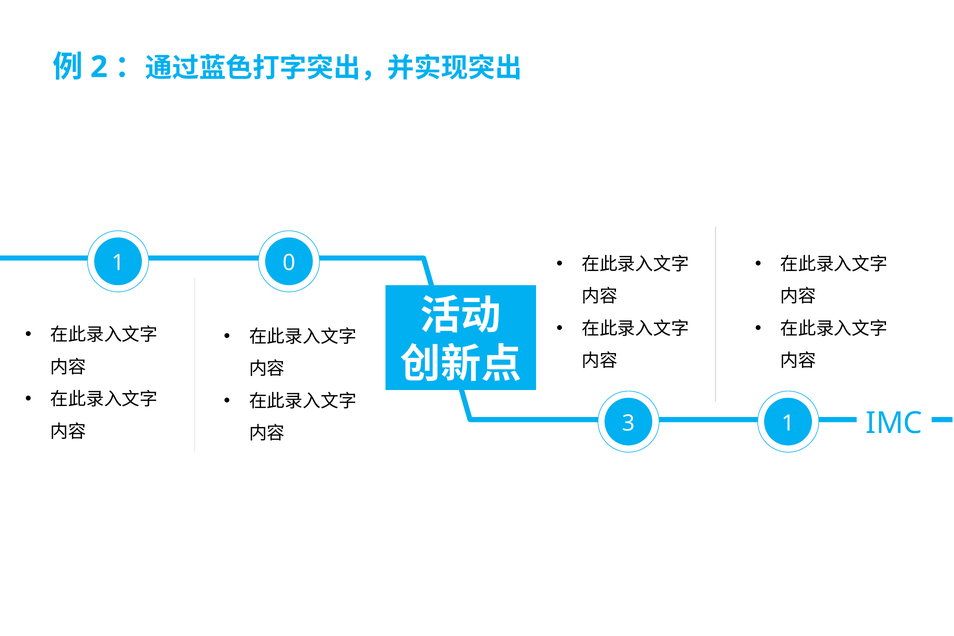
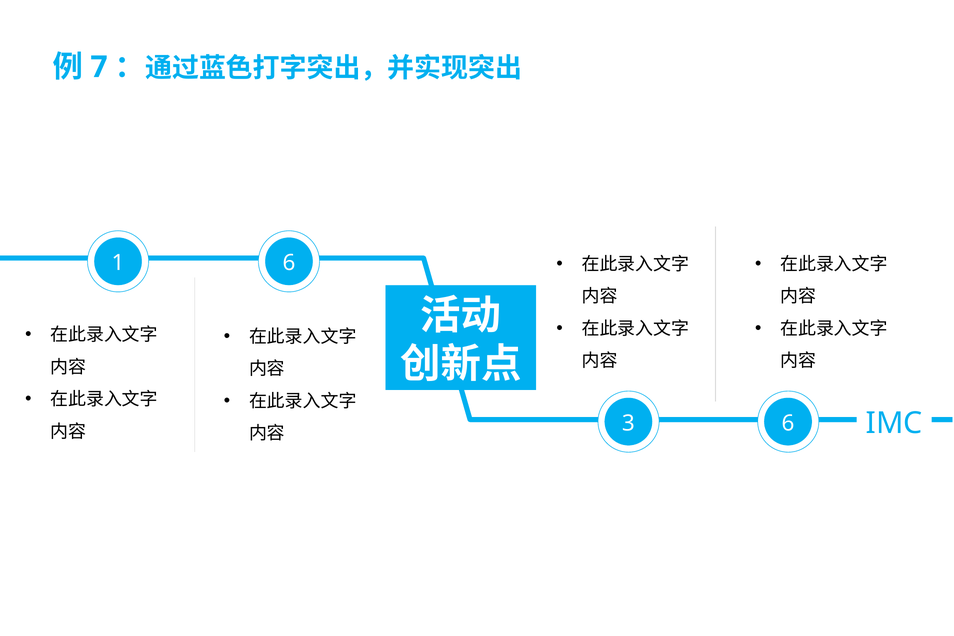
2: 2 -> 7
1 0: 0 -> 6
3 1: 1 -> 6
